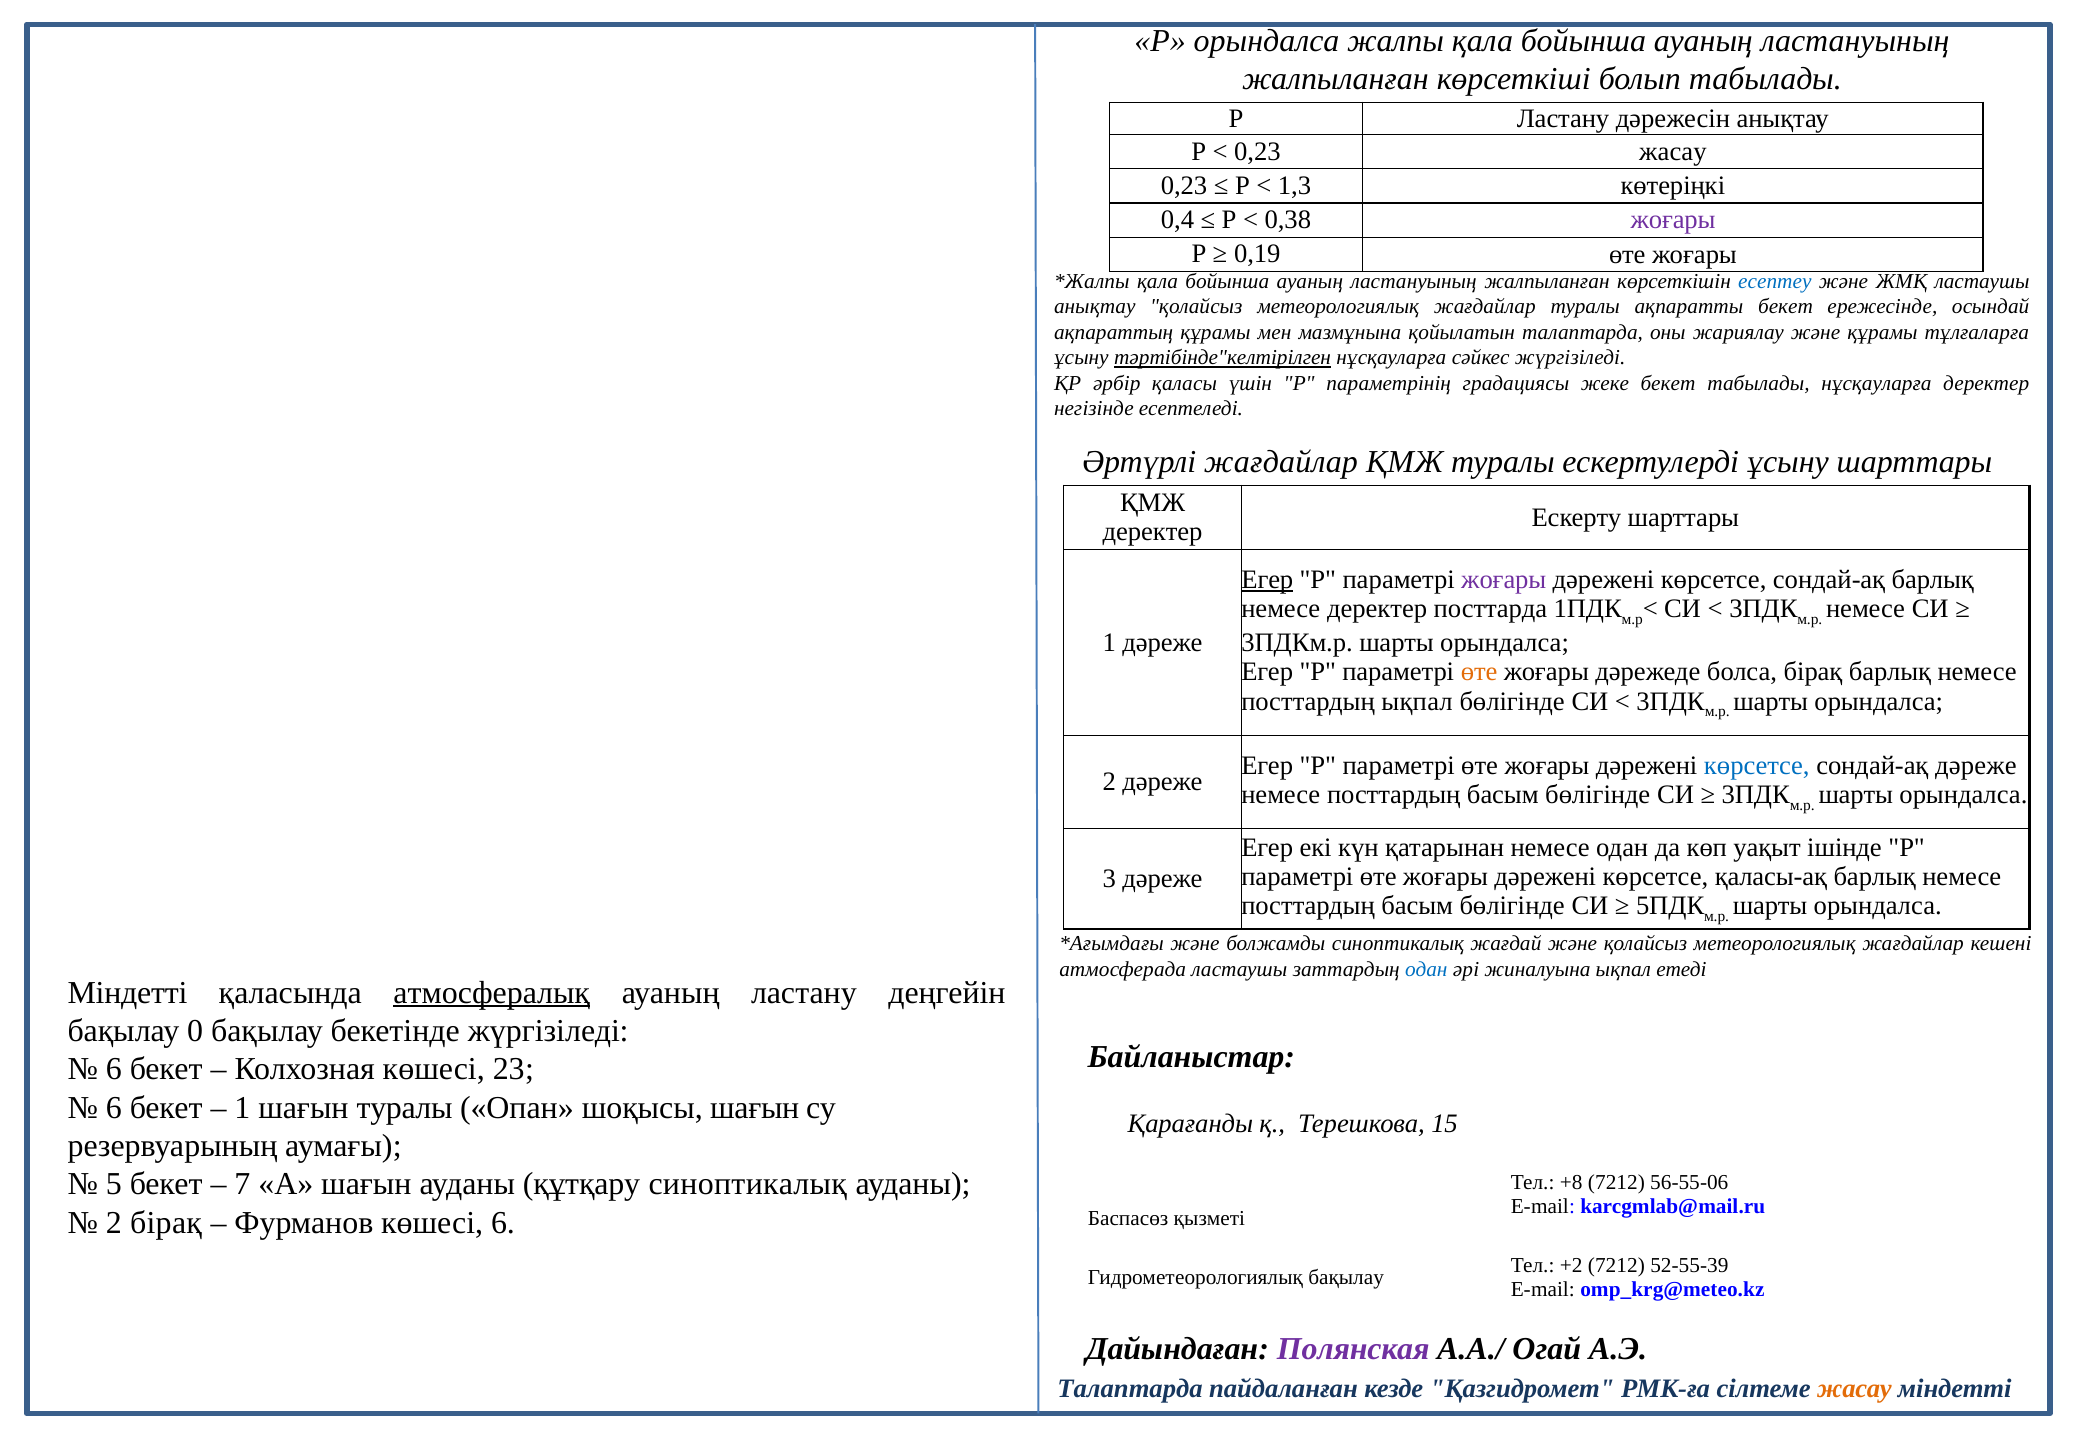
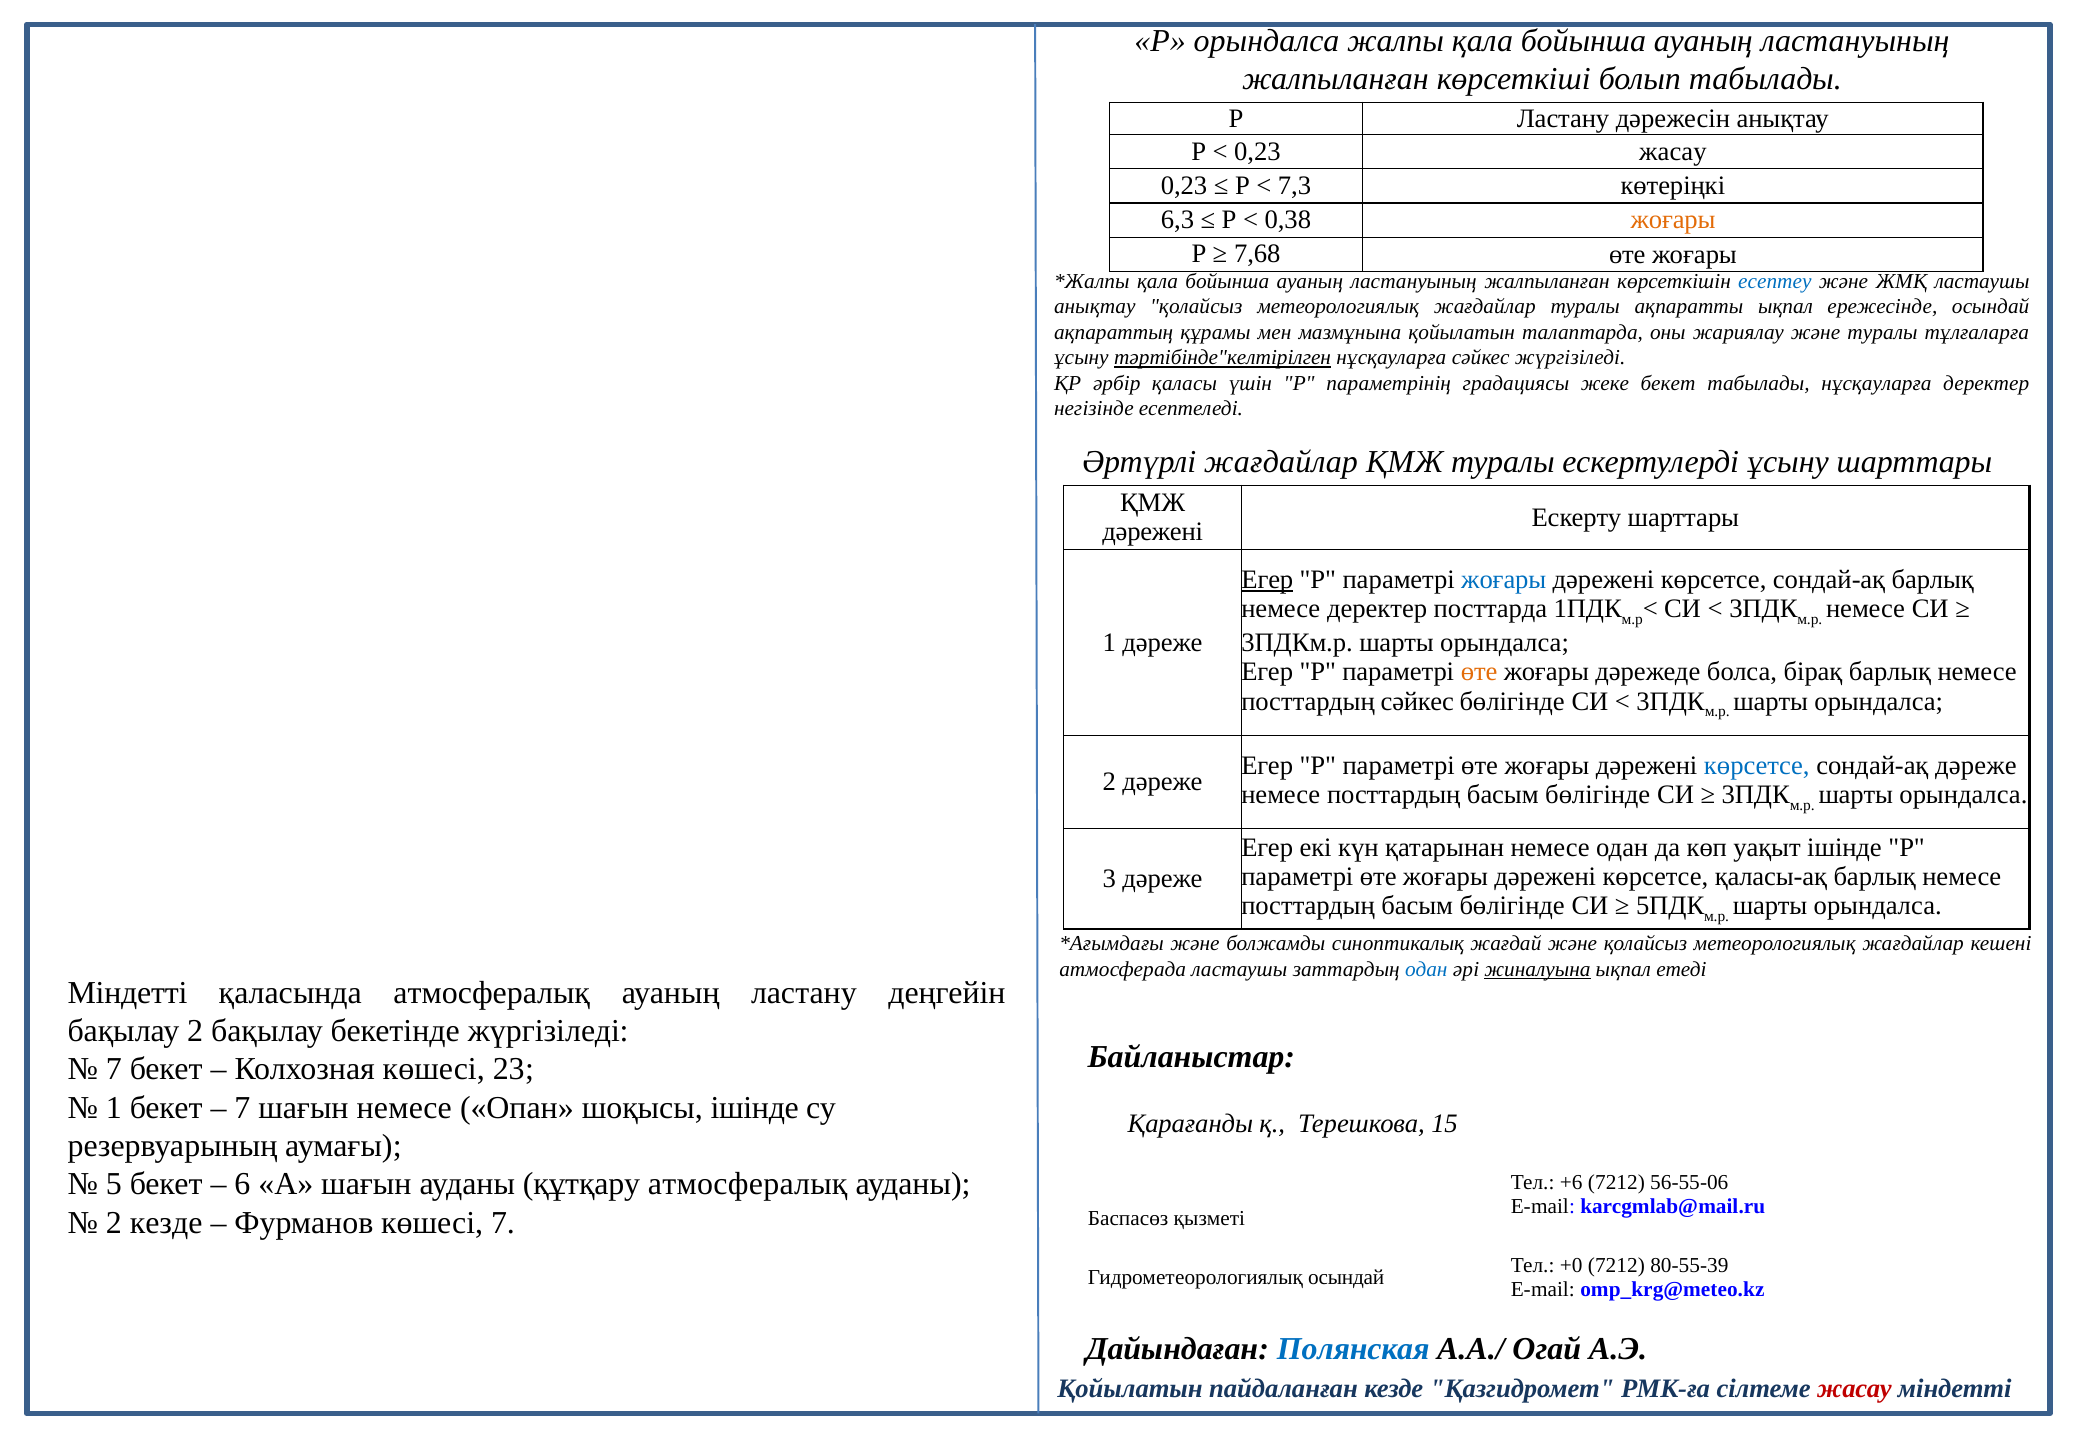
1,3: 1,3 -> 7,3
0,4: 0,4 -> 6,3
жоғары at (1673, 220) colour: purple -> orange
0,19: 0,19 -> 7,68
ақпаратты бекет: бекет -> ықпал
және құрамы: құрамы -> туралы
деректер at (1153, 532): деректер -> дәрежені
жоғары at (1504, 580) colour: purple -> blue
посттардың ықпал: ықпал -> сәйкес
жиналуына underline: none -> present
атмосфералық at (492, 993) underline: present -> none
бақылау 0: 0 -> 2
6 at (114, 1069): 6 -> 7
6 at (114, 1108): 6 -> 1
1 at (242, 1108): 1 -> 7
шағын туралы: туралы -> немесе
шоқысы шағын: шағын -> ішінде
7: 7 -> 6
құтқару синоптикалық: синоптикалық -> атмосфералық
+8: +8 -> +6
2 бірақ: бірақ -> кезде
көшесі 6: 6 -> 7
+2: +2 -> +0
52-55-39: 52-55-39 -> 80-55-39
Гидрометеорологиялық бақылау: бақылау -> осындай
Полянская colour: purple -> blue
Талаптарда at (1130, 1389): Талаптарда -> Қойылатын
жасау at (1854, 1389) colour: orange -> red
